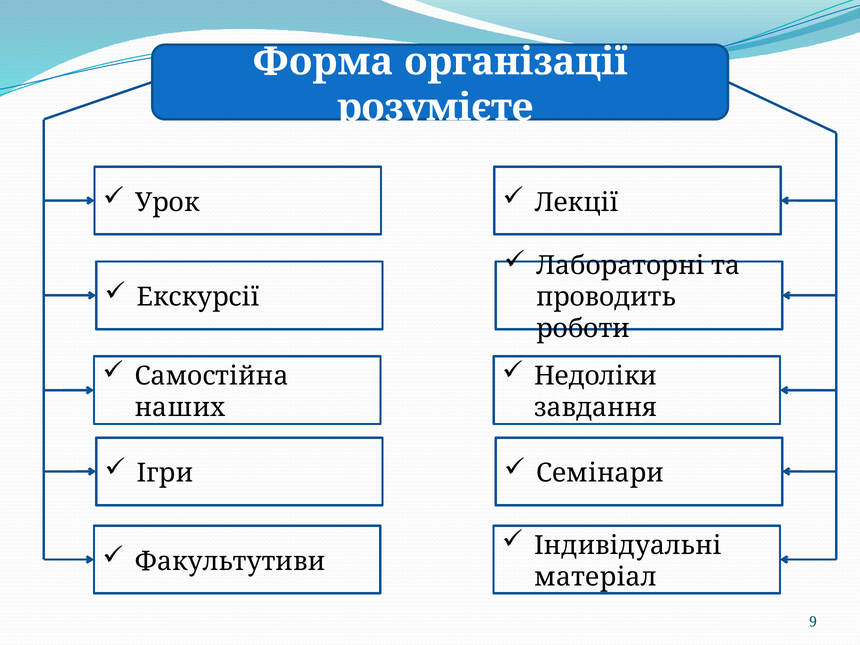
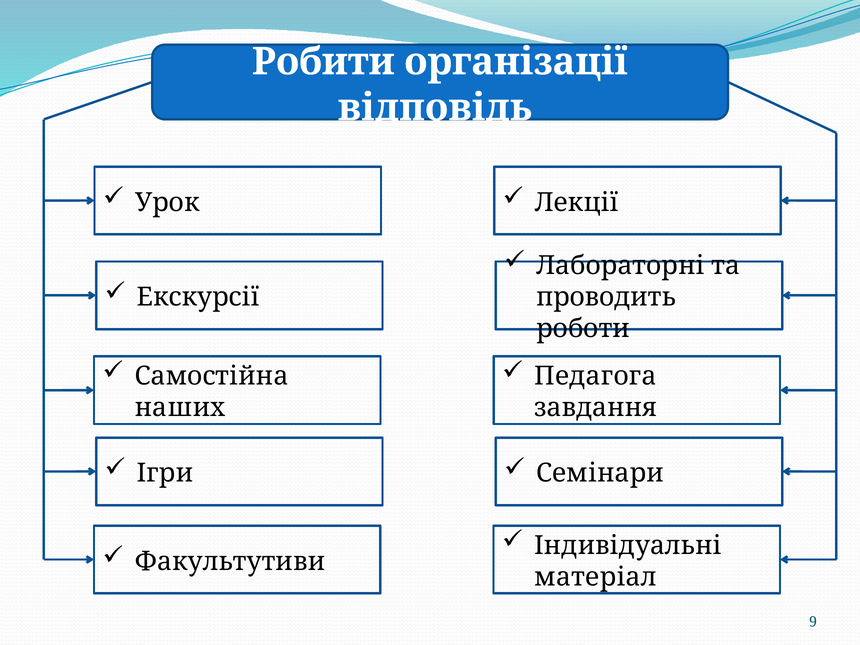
Форма: Форма -> Робити
розумієте: розумієте -> відповідь
Недоліки: Недоліки -> Педагога
